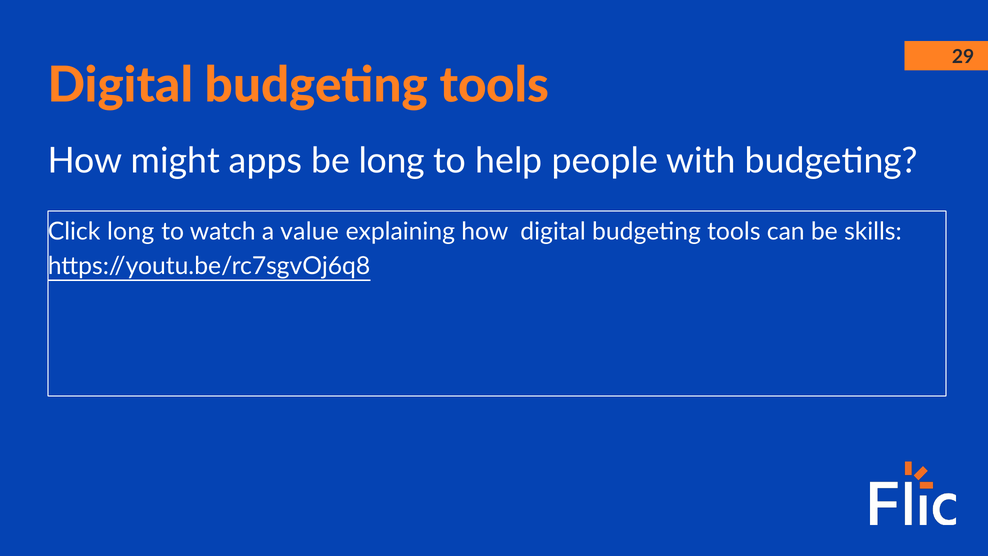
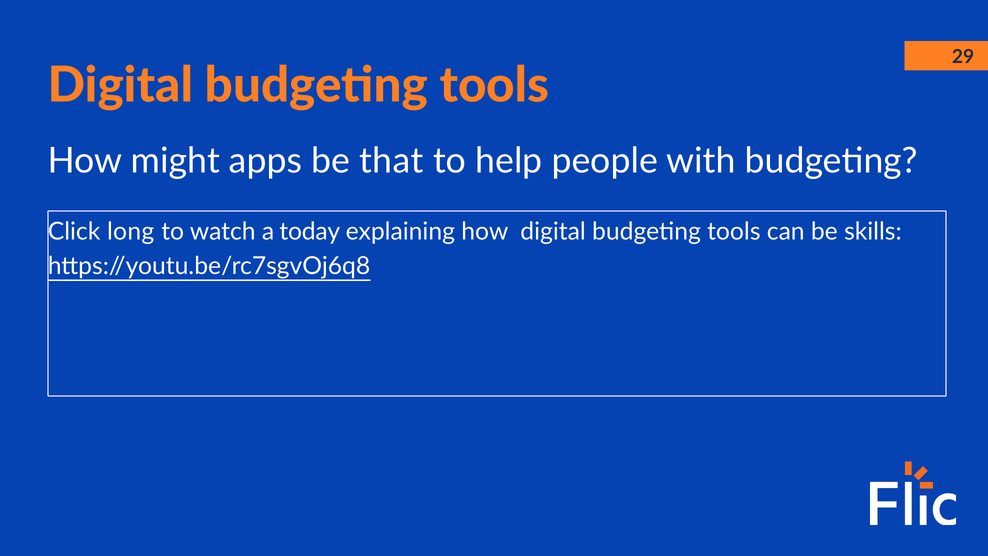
be long: long -> that
value: value -> today
